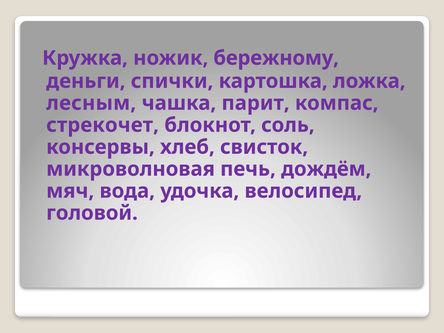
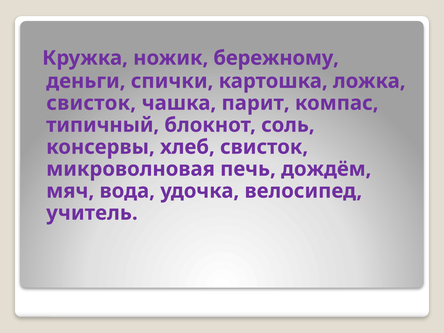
лесным at (91, 103): лесным -> свисток
стрекочет: стрекочет -> типичный
головой: головой -> учитель
